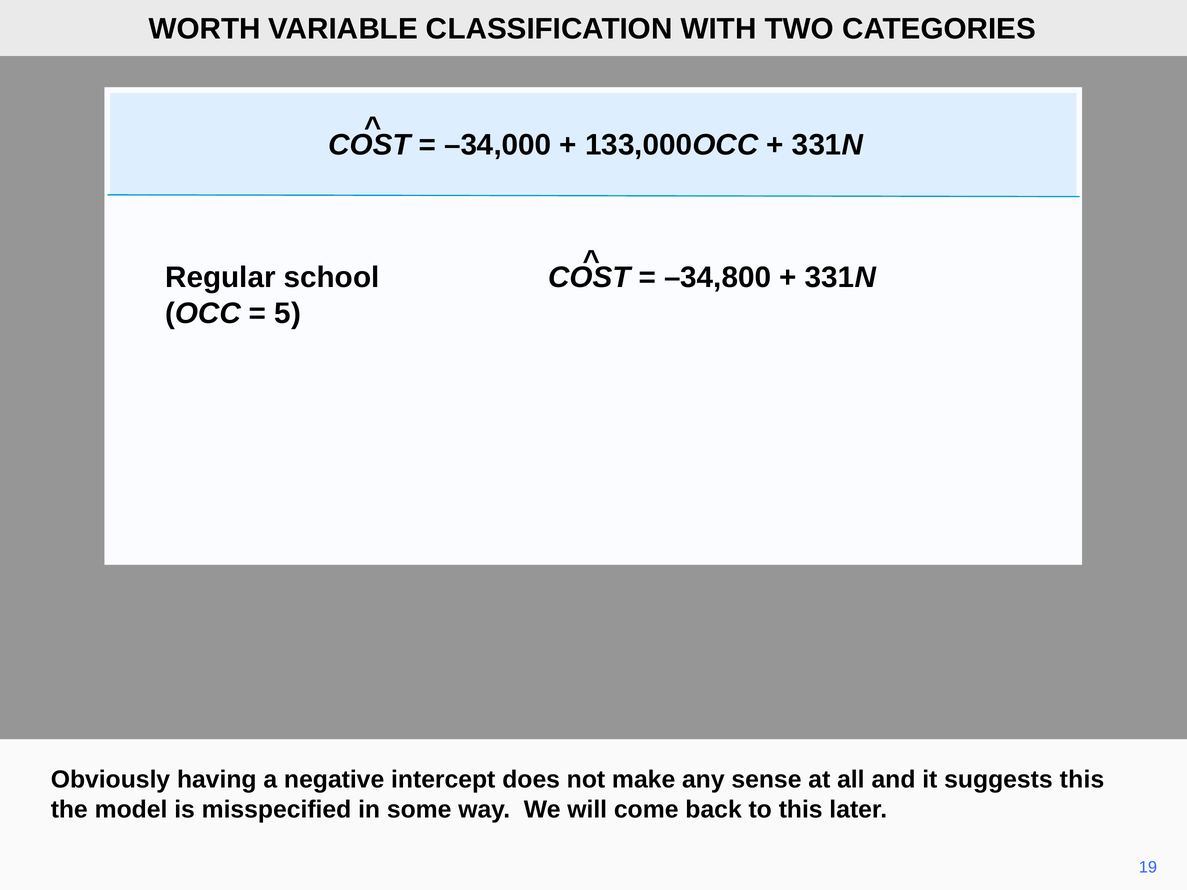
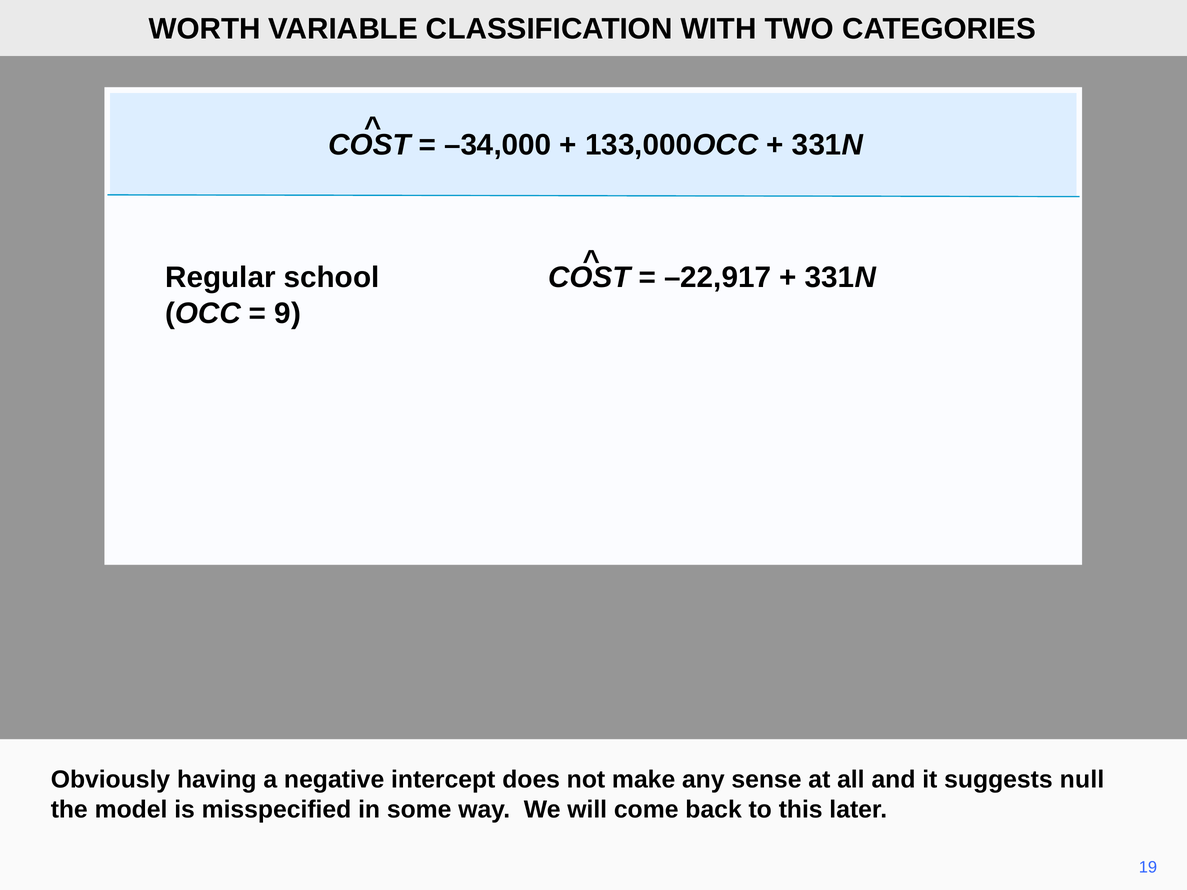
–34,800: –34,800 -> –22,917
5: 5 -> 9
suggests this: this -> null
